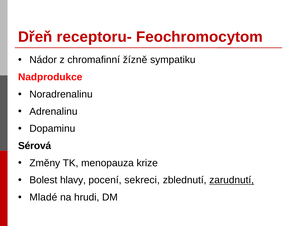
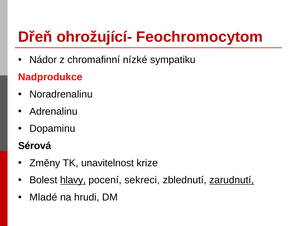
receptoru-: receptoru- -> ohrožující-
žízně: žízně -> nízké
menopauza: menopauza -> unavitelnost
hlavy underline: none -> present
